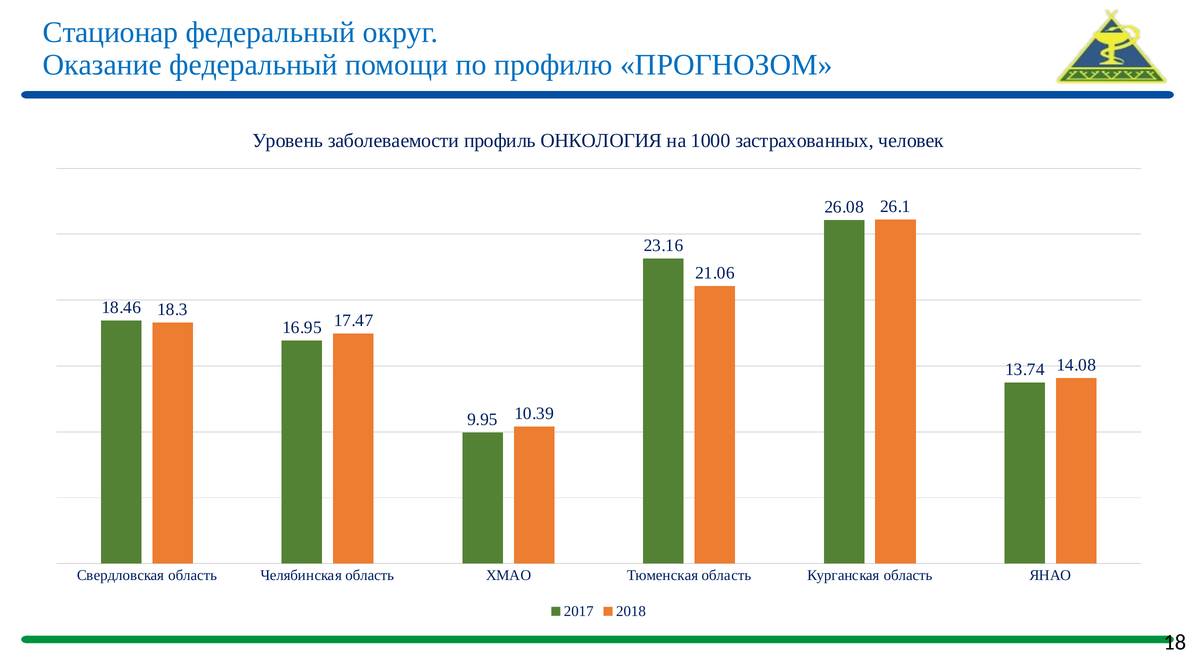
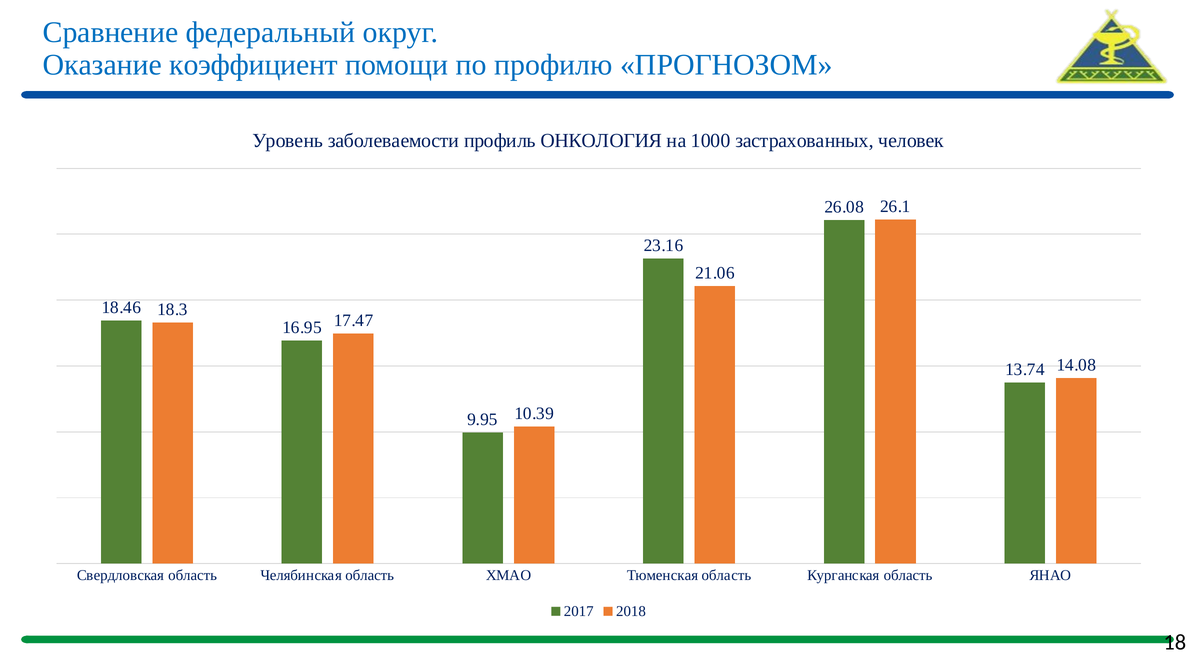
Стационар: Стационар -> Сравнение
Оказание федеральный: федеральный -> коэффициент
